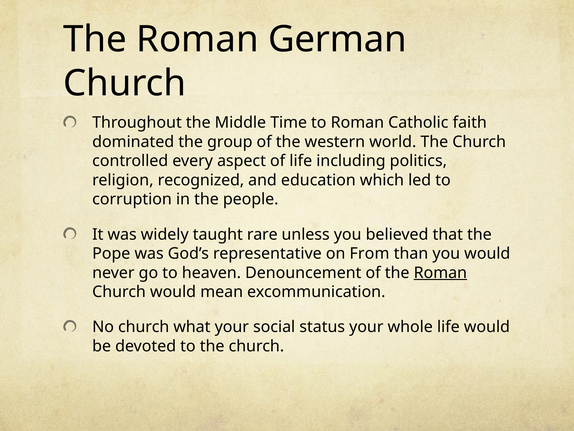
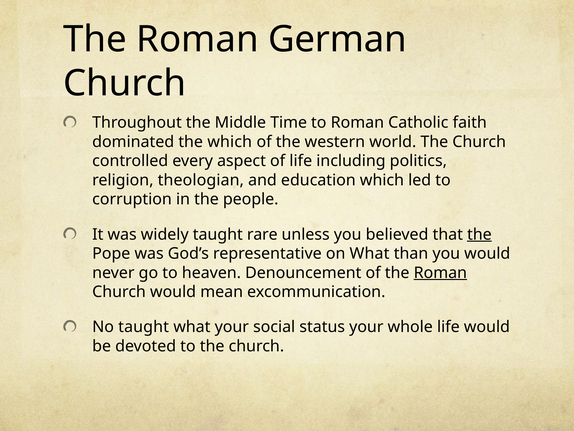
the group: group -> which
recognized: recognized -> theologian
the at (479, 234) underline: none -> present
on From: From -> What
No church: church -> taught
